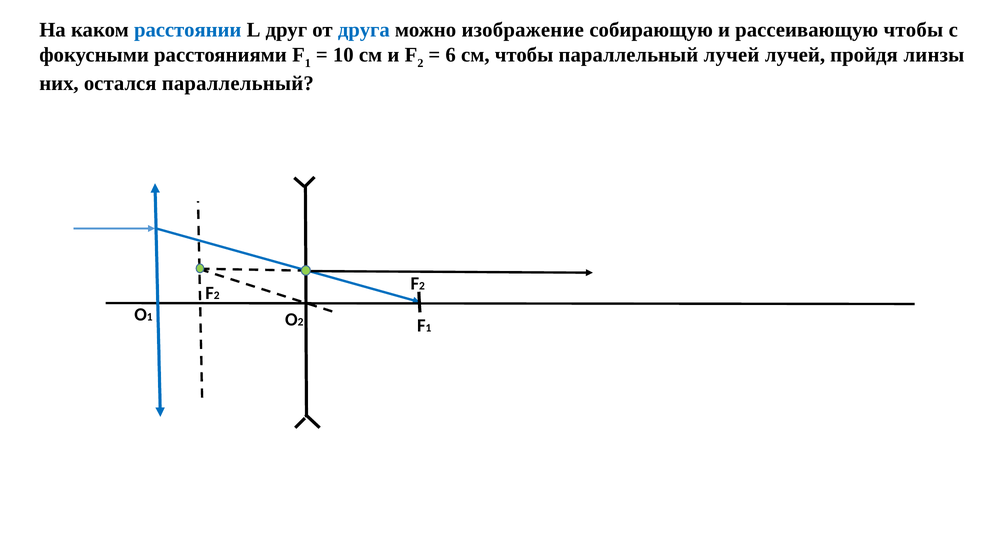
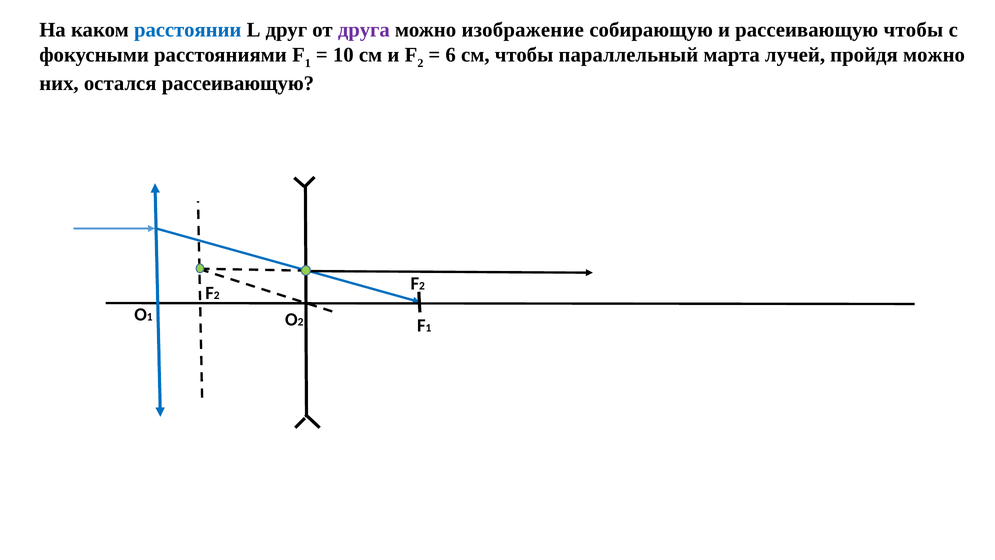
друга colour: blue -> purple
параллельный лучей: лучей -> марта
пройдя линзы: линзы -> можно
остался параллельный: параллельный -> рассеивающую
